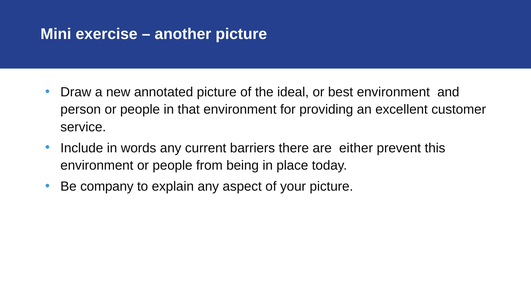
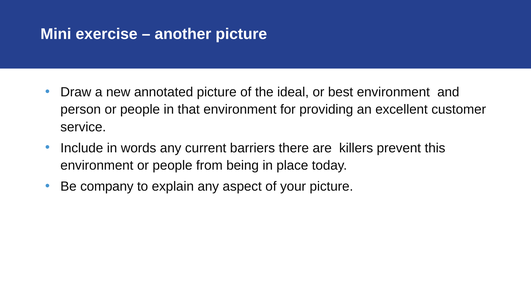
either: either -> killers
